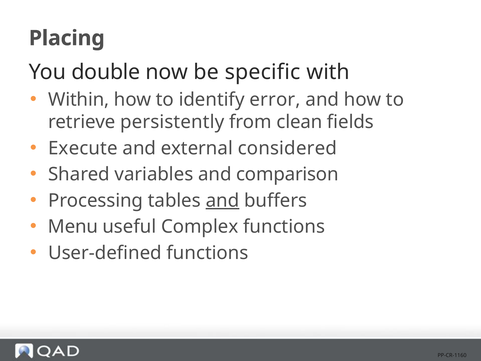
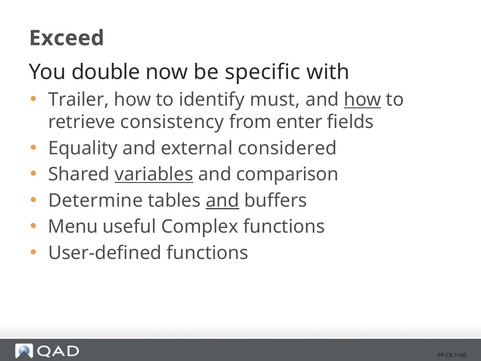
Placing: Placing -> Exceed
Within: Within -> Trailer
error: error -> must
how at (363, 100) underline: none -> present
persistently: persistently -> consistency
clean: clean -> enter
Execute: Execute -> Equality
variables underline: none -> present
Processing: Processing -> Determine
